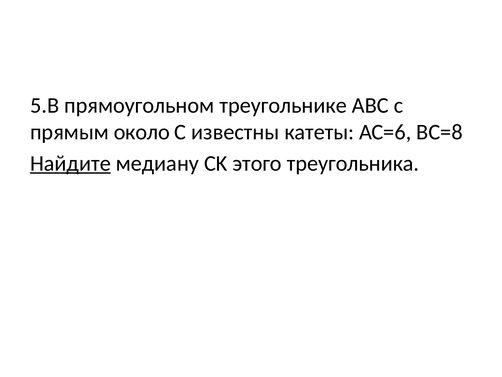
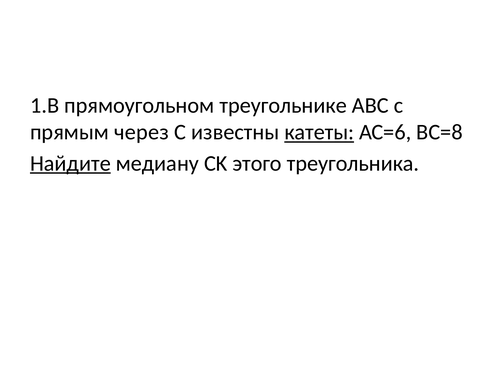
5.В: 5.В -> 1.В
около: около -> через
катеты underline: none -> present
